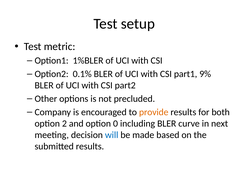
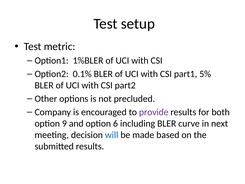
9%: 9% -> 5%
provide colour: orange -> purple
2: 2 -> 9
0: 0 -> 6
